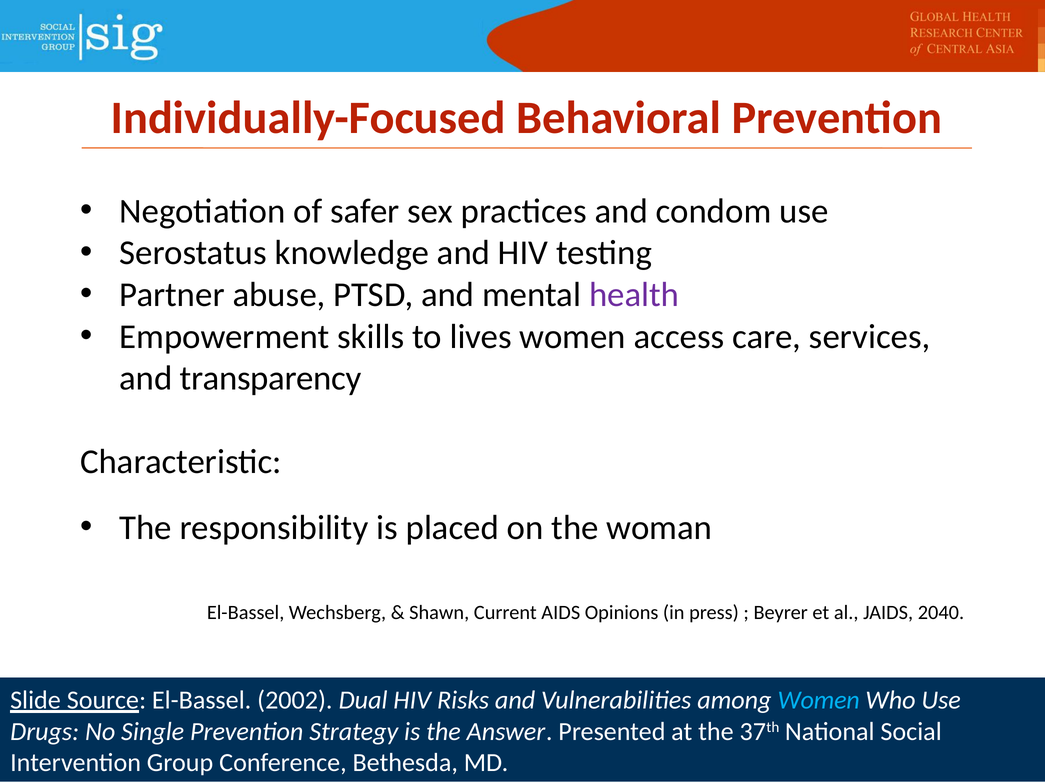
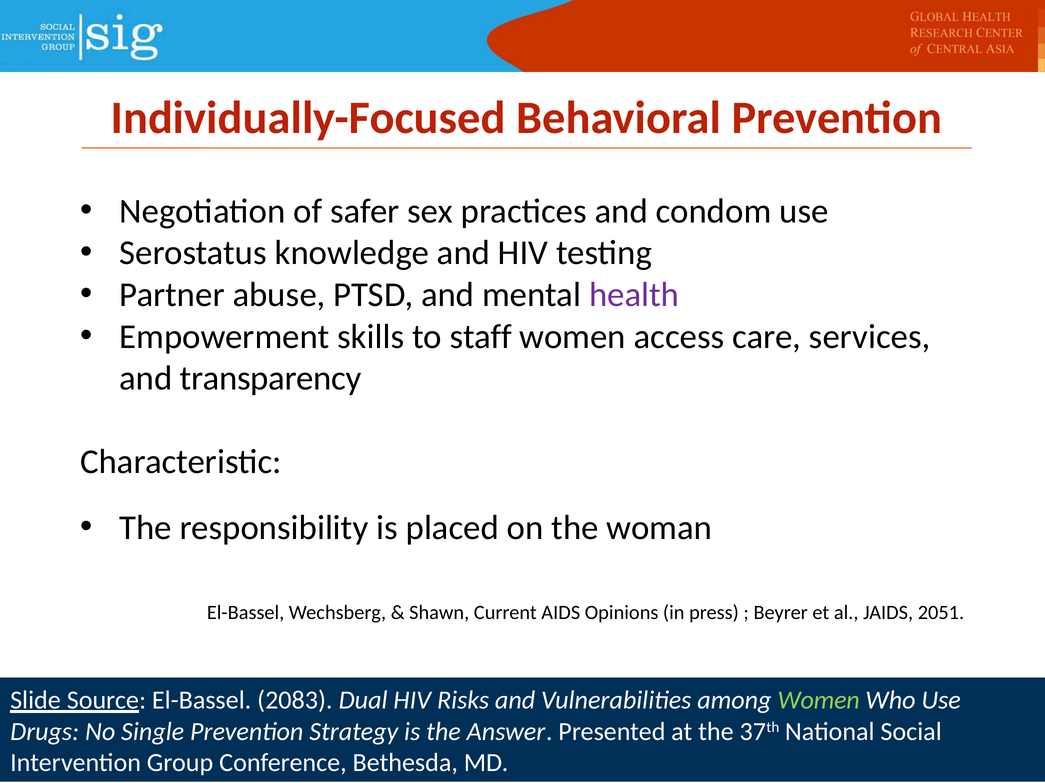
lives: lives -> staff
2040: 2040 -> 2051
2002: 2002 -> 2083
Women at (819, 701) colour: light blue -> light green
